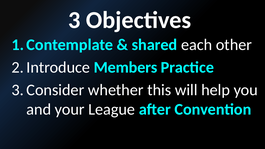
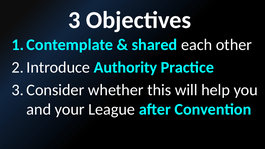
Members: Members -> Authority
